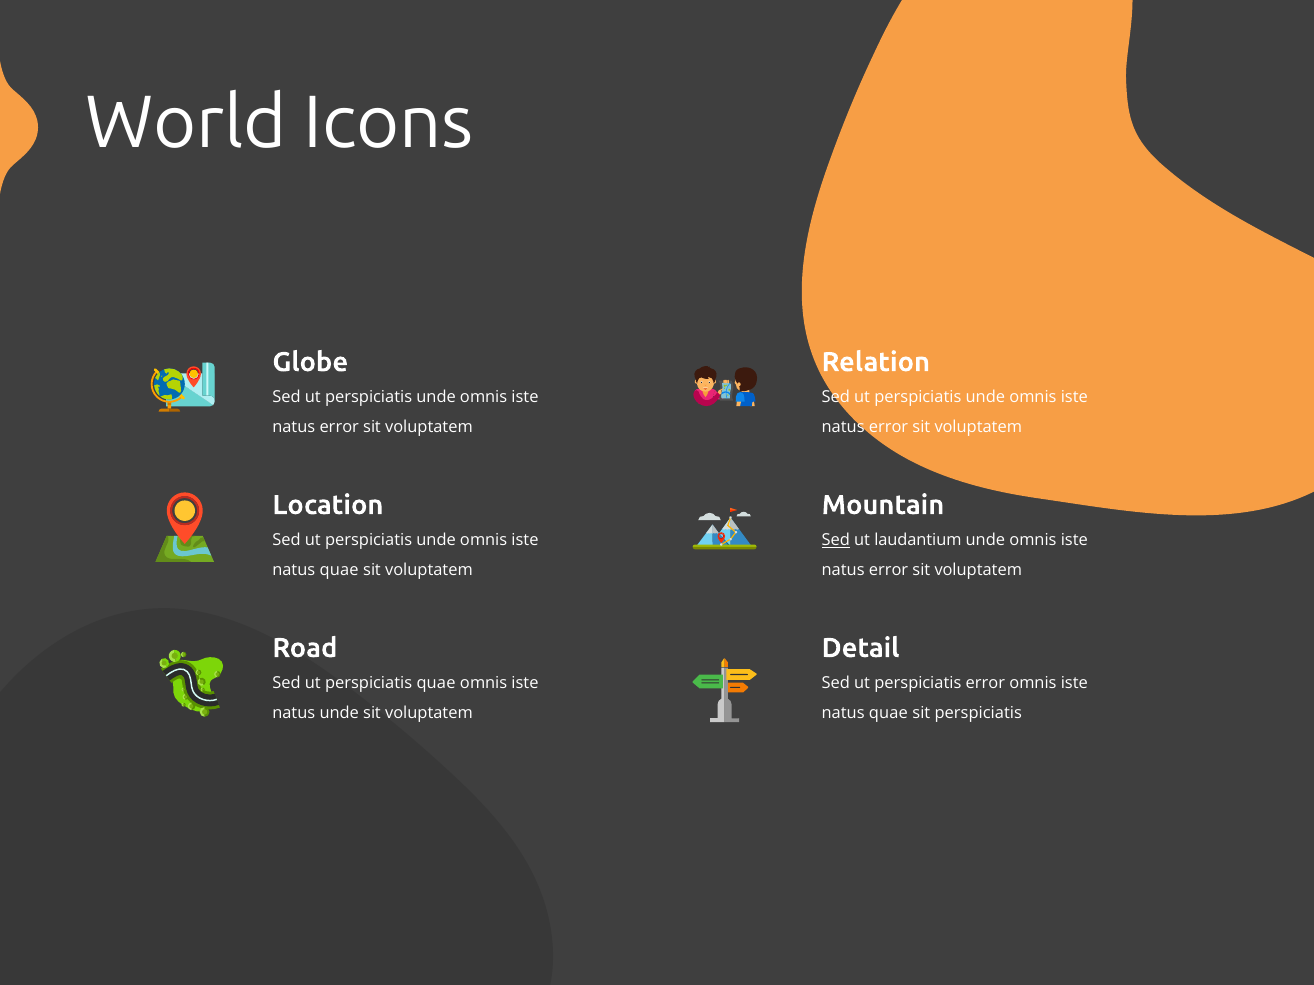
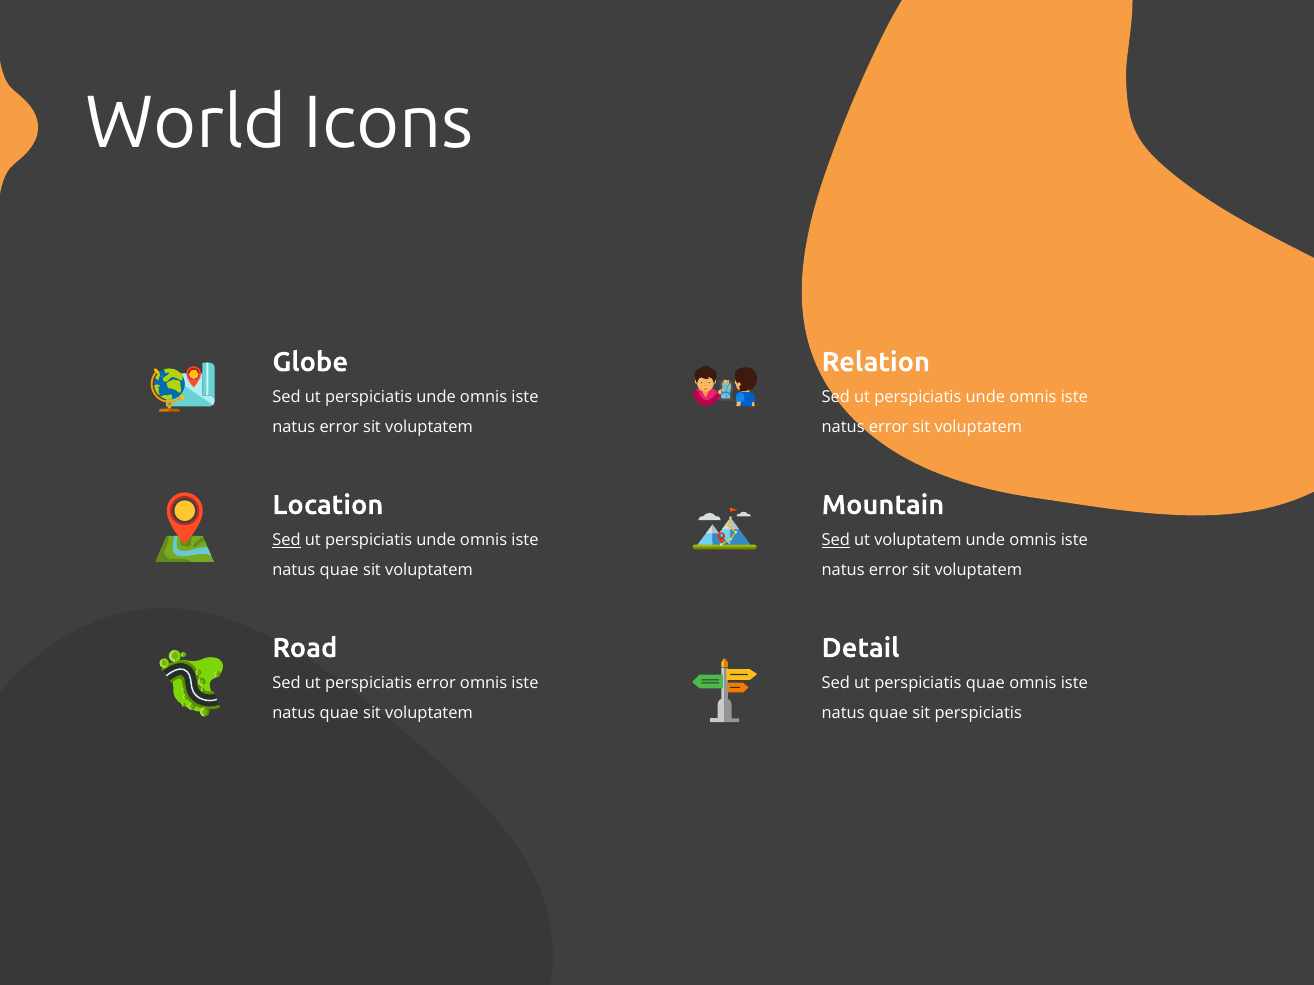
Sed at (287, 541) underline: none -> present
ut laudantium: laudantium -> voluptatem
perspiciatis quae: quae -> error
perspiciatis error: error -> quae
unde at (339, 713): unde -> quae
